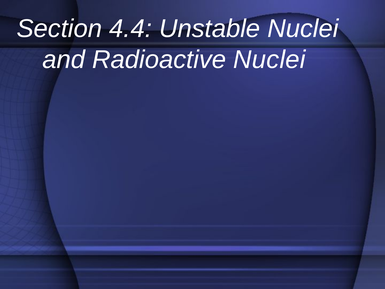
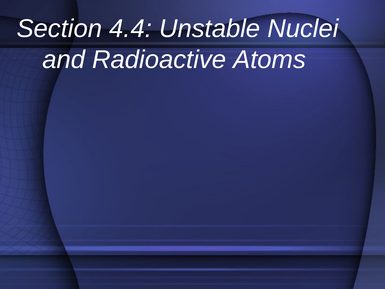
Radioactive Nuclei: Nuclei -> Atoms
